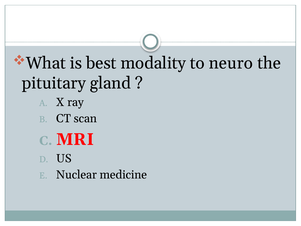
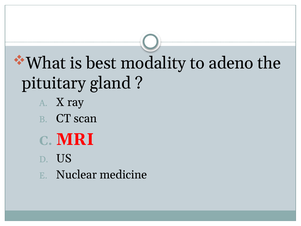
neuro: neuro -> adeno
